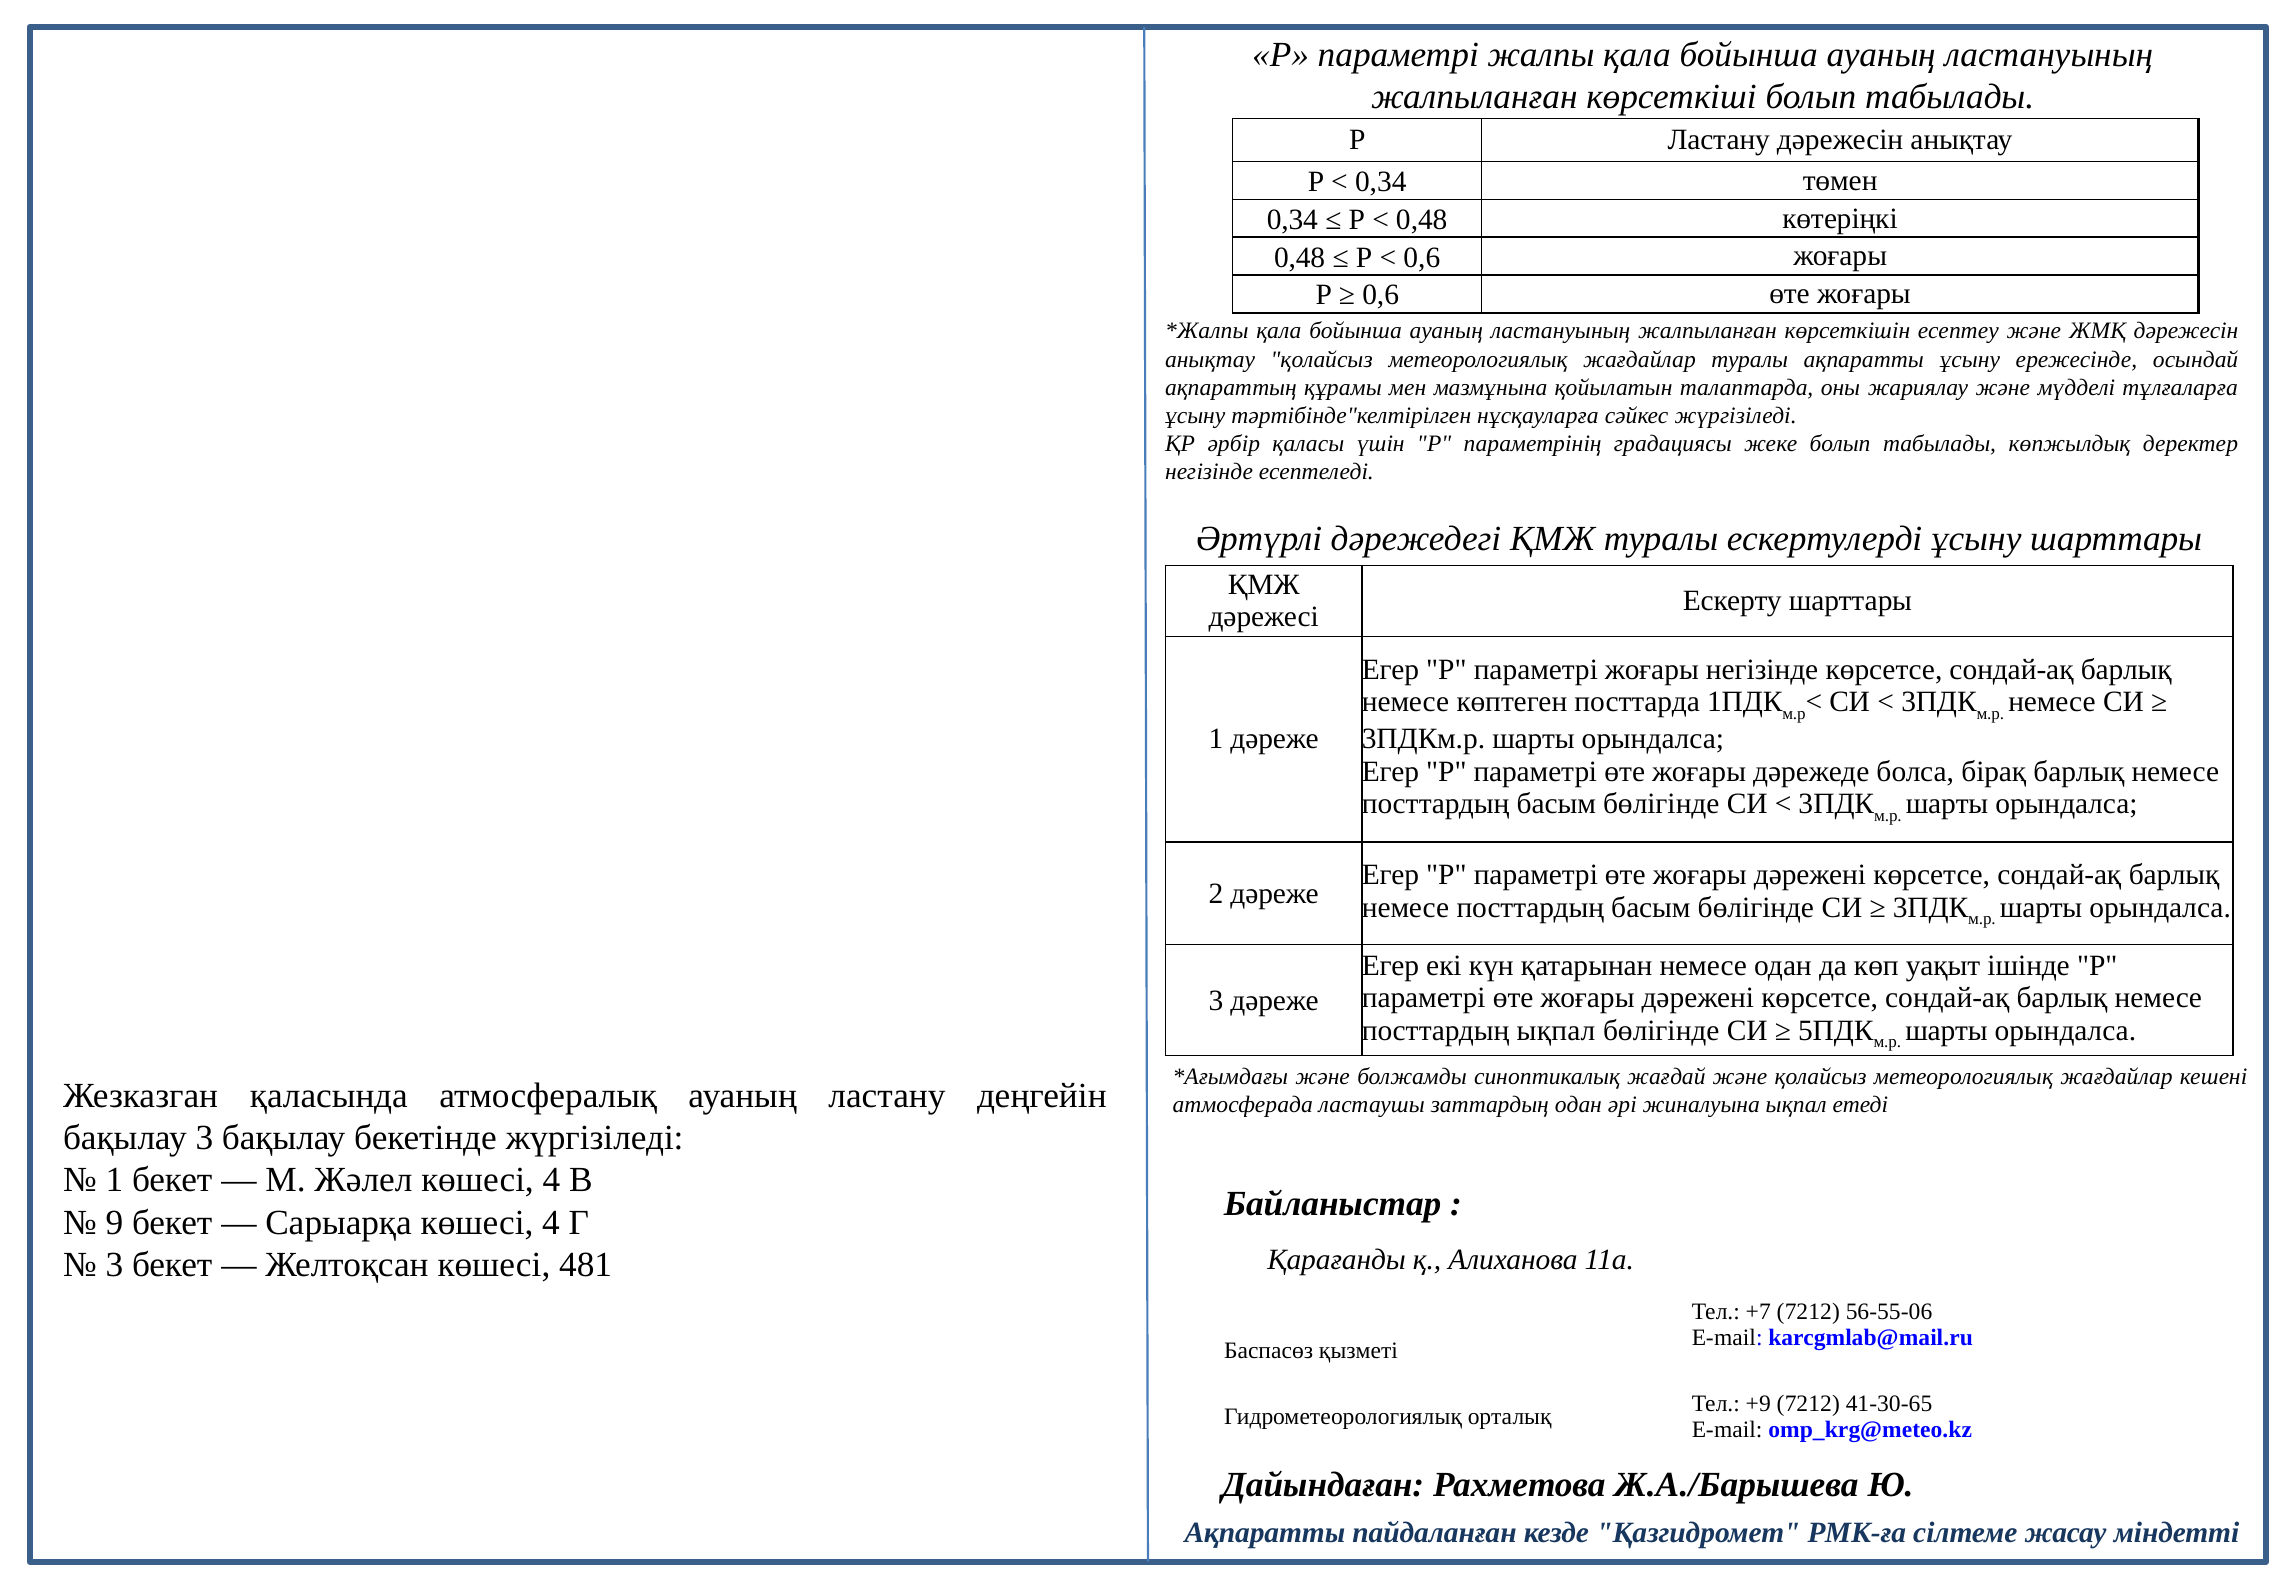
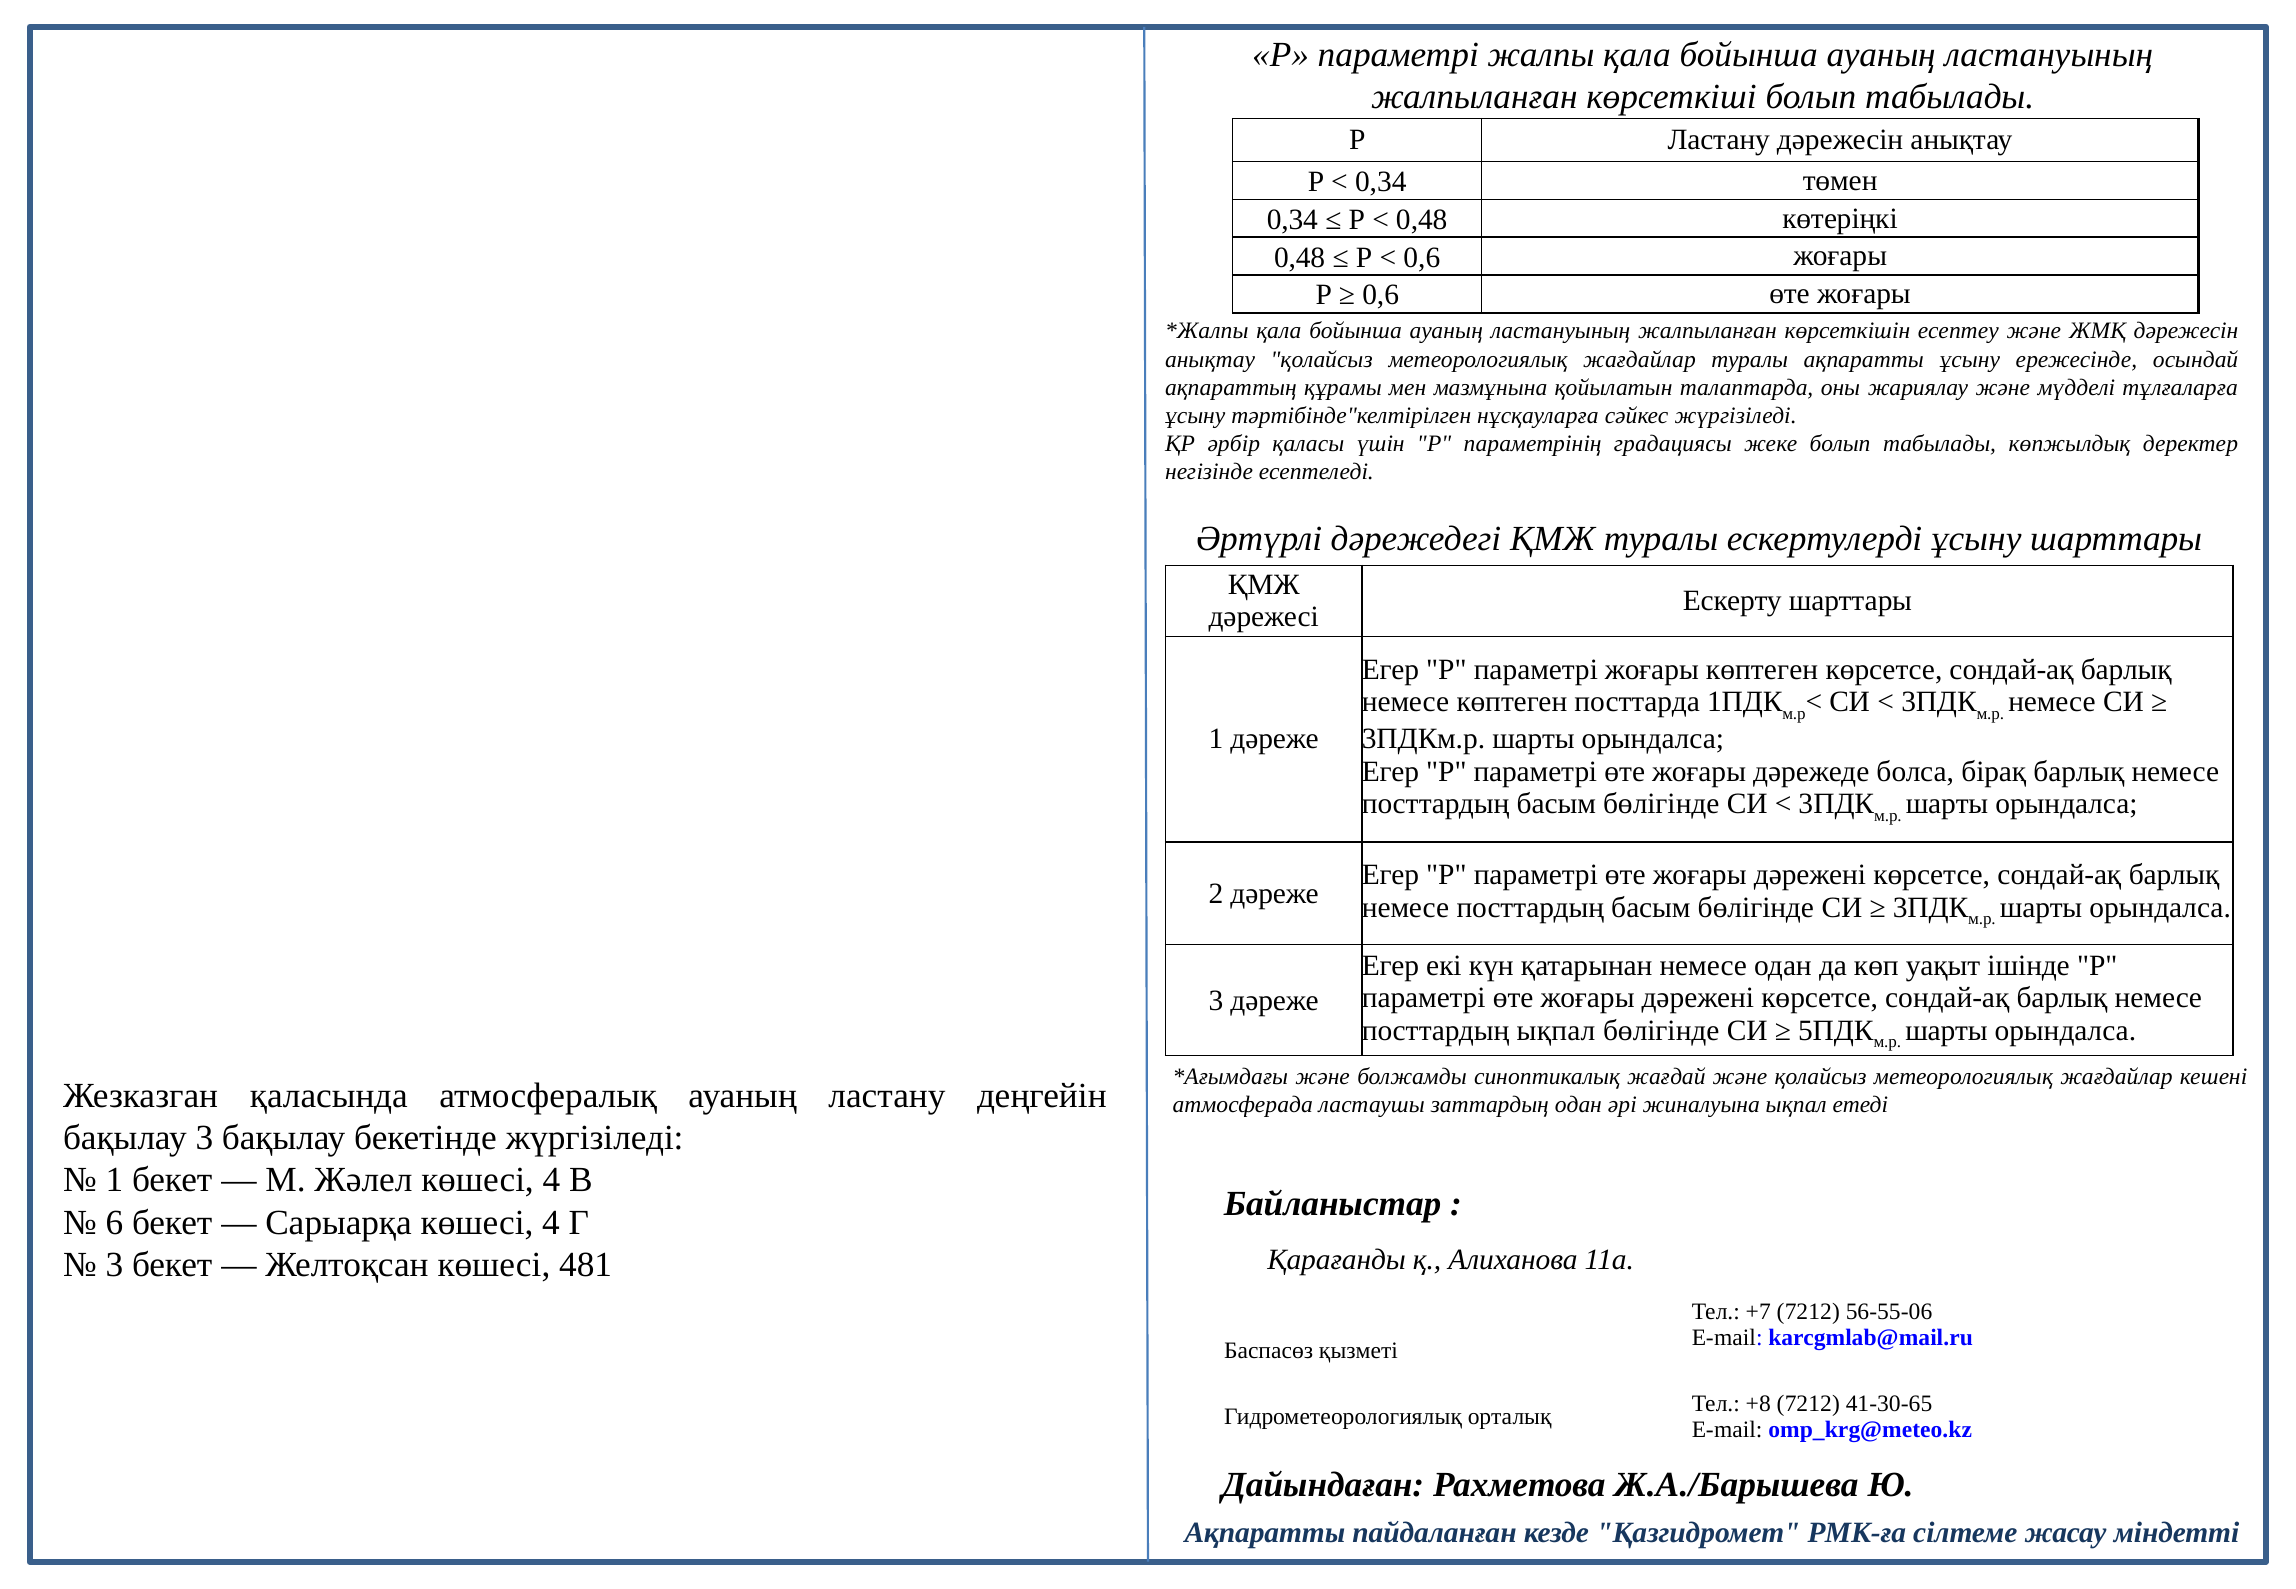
жоғары негізінде: негізінде -> көптеген
9: 9 -> 6
+9: +9 -> +8
